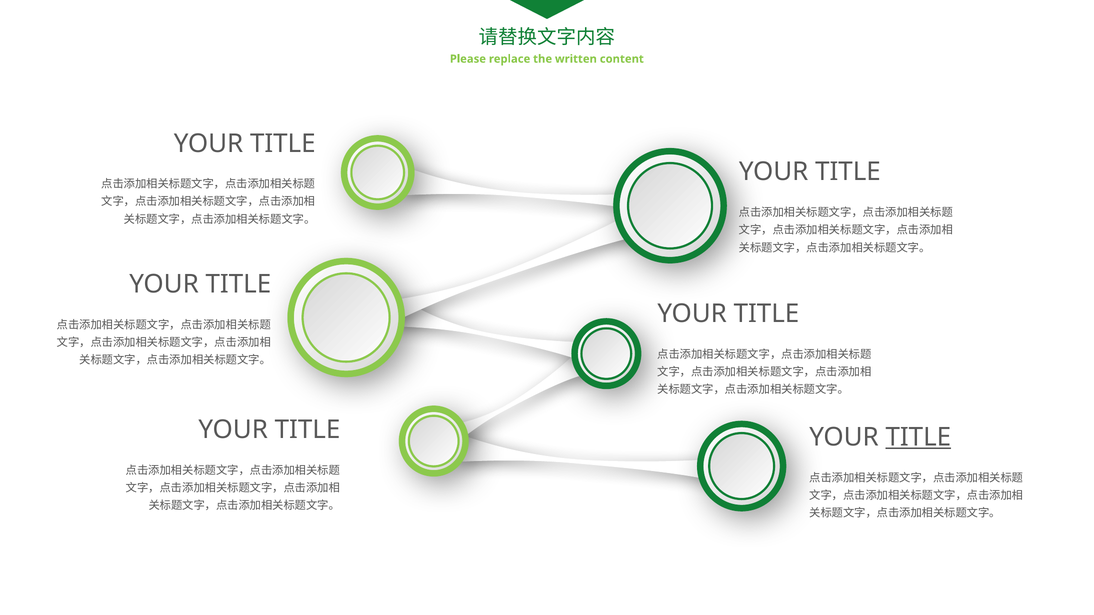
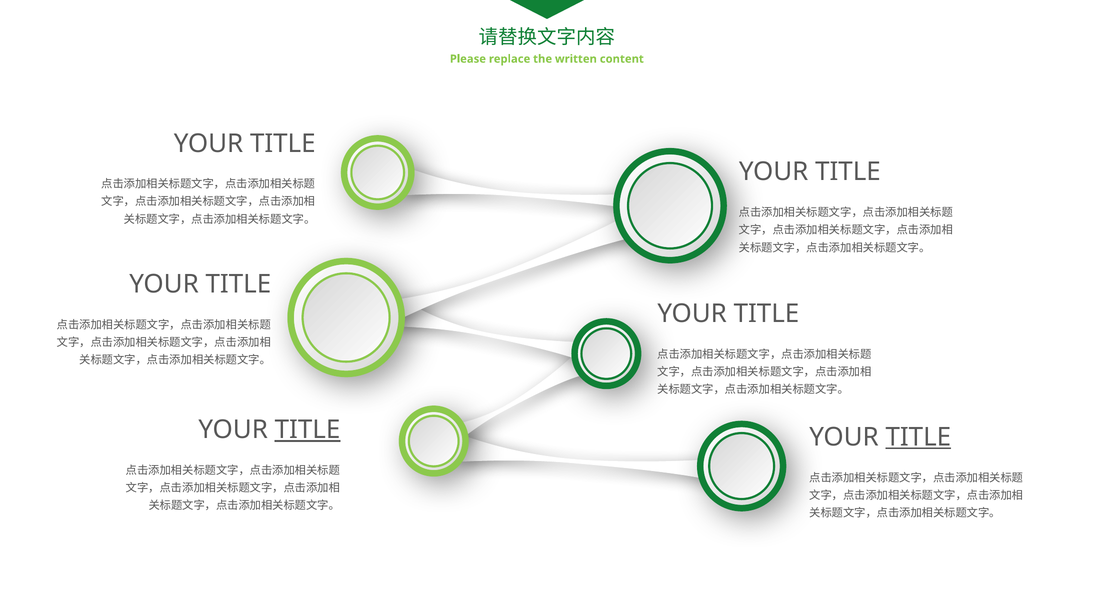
TITLE at (308, 430) underline: none -> present
